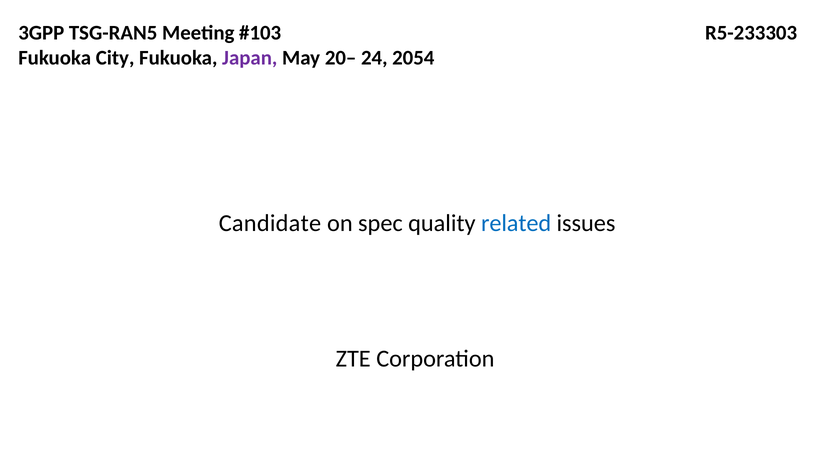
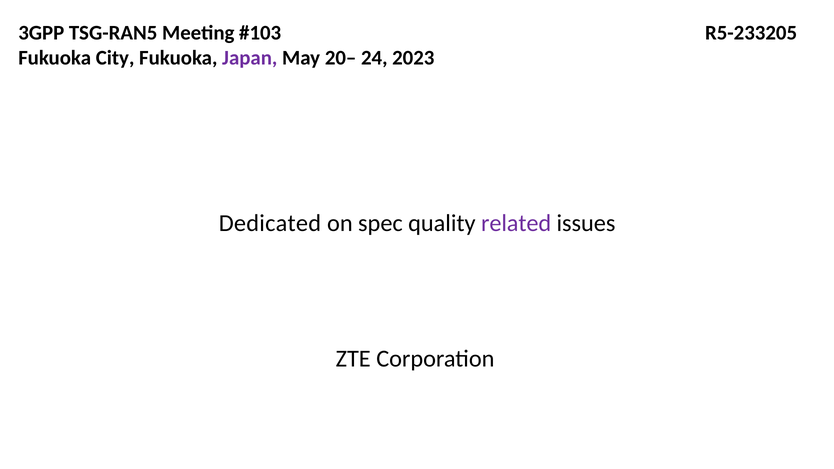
R5-233303: R5-233303 -> R5-233205
2054: 2054 -> 2023
Candidate: Candidate -> Dedicated
related colour: blue -> purple
